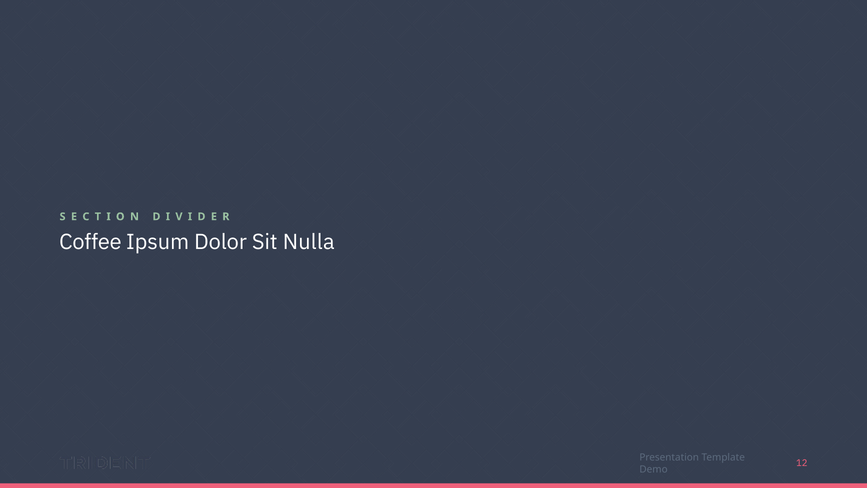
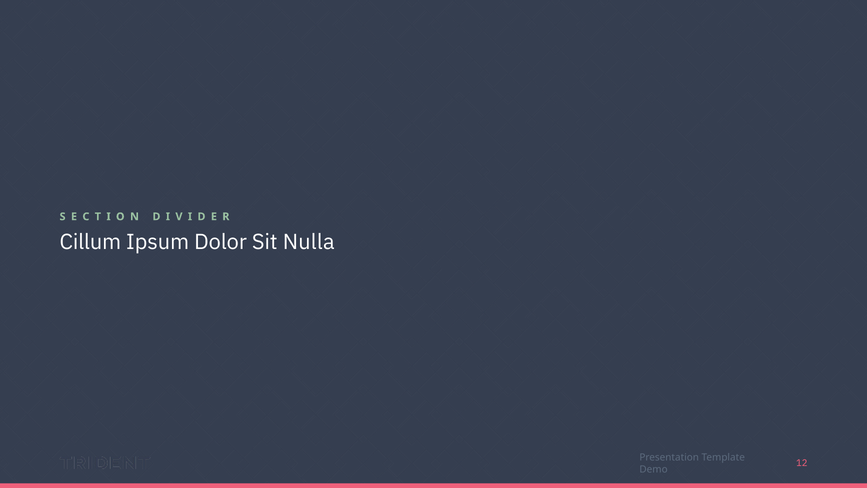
Coffee: Coffee -> Cillum
